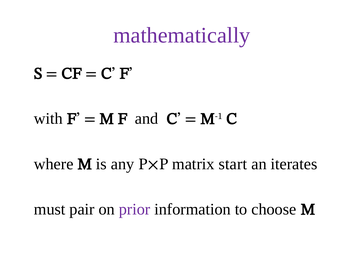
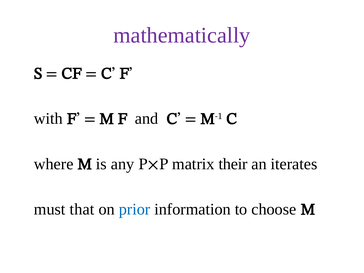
start: start -> their
pair: pair -> that
prior colour: purple -> blue
